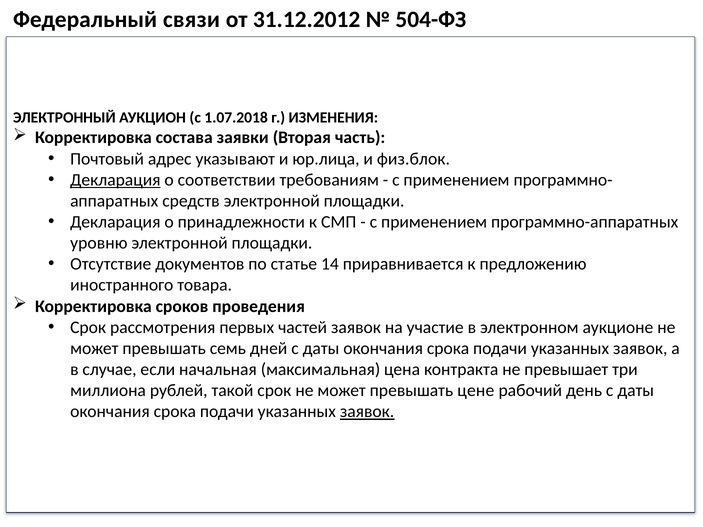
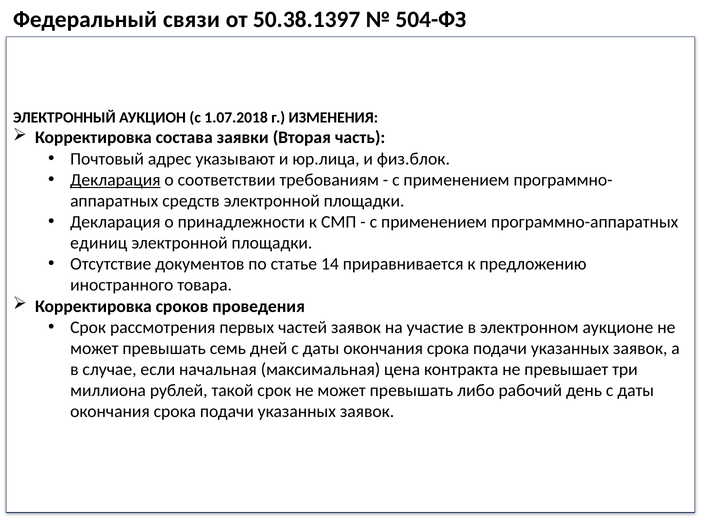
31.12.2012: 31.12.2012 -> 50.38.1397
уровню: уровню -> единиц
цене: цене -> либо
заявок at (367, 412) underline: present -> none
